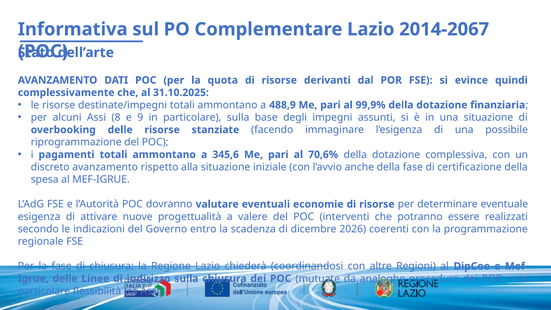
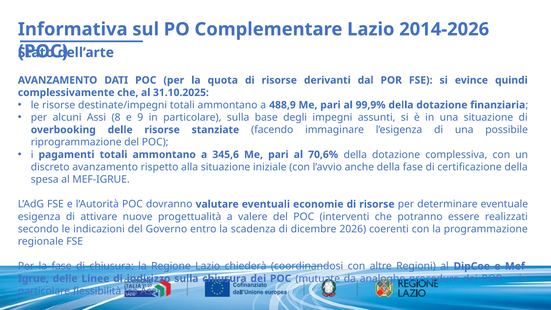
2014-2067: 2014-2067 -> 2014-2026
